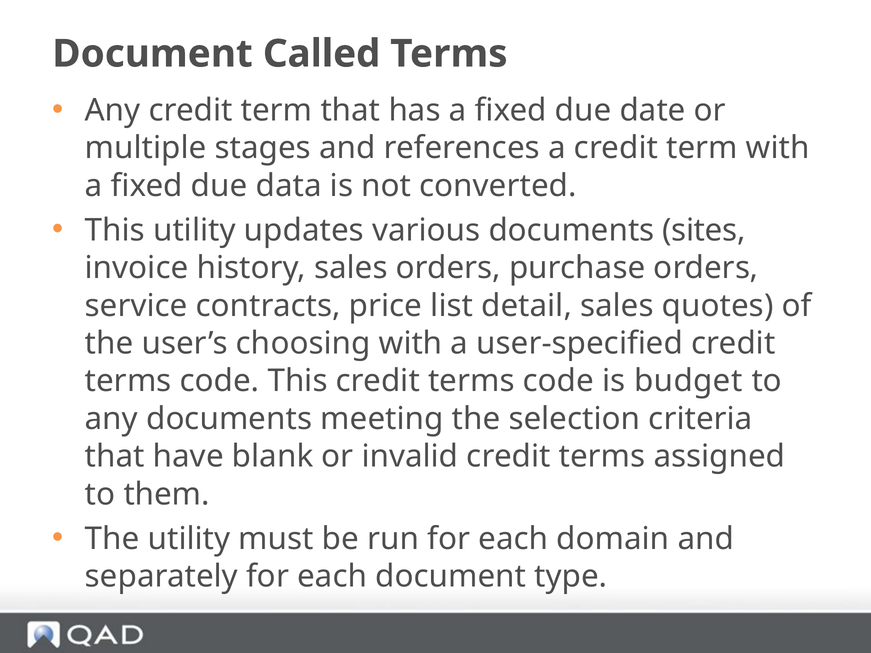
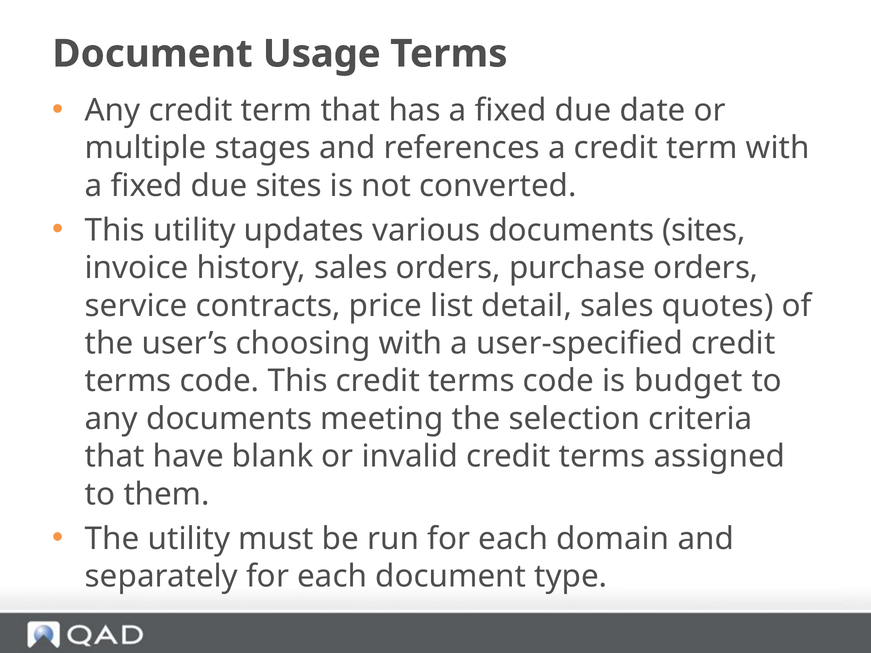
Called: Called -> Usage
due data: data -> sites
